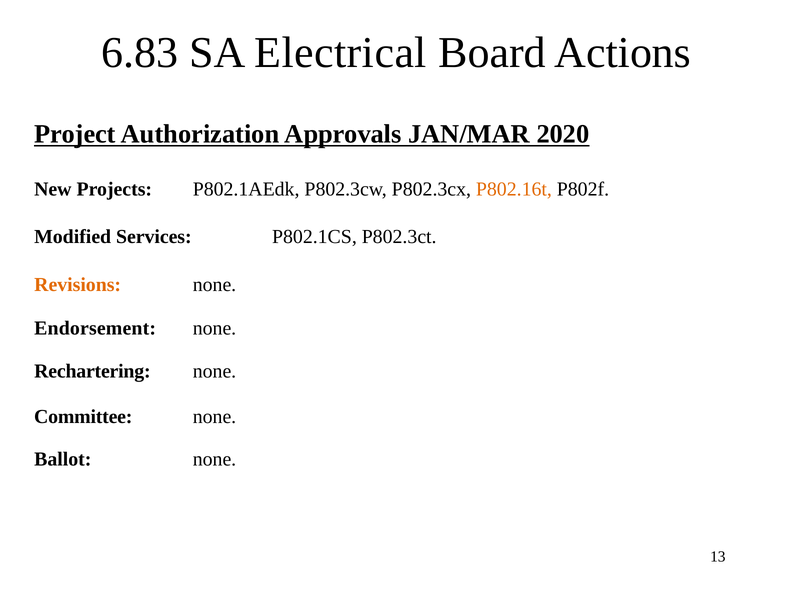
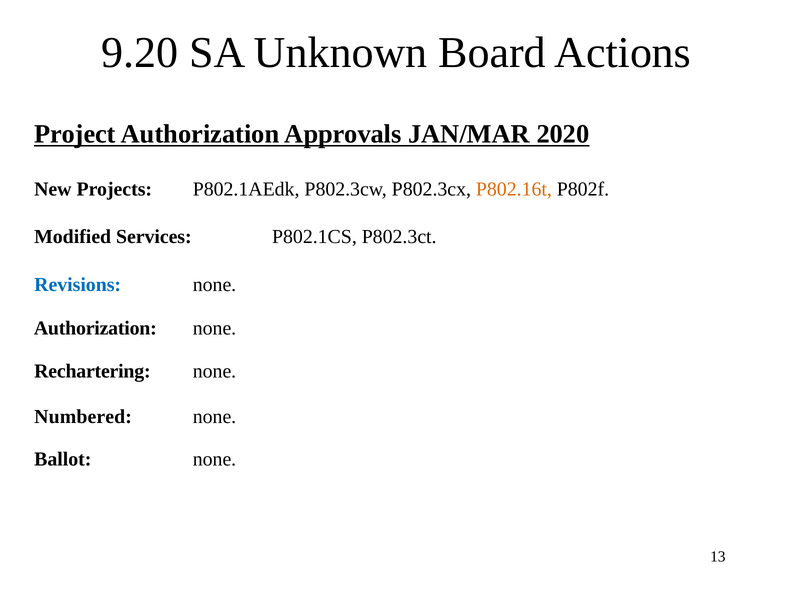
6.83: 6.83 -> 9.20
Electrical: Electrical -> Unknown
Revisions colour: orange -> blue
Endorsement at (95, 328): Endorsement -> Authorization
Committee: Committee -> Numbered
